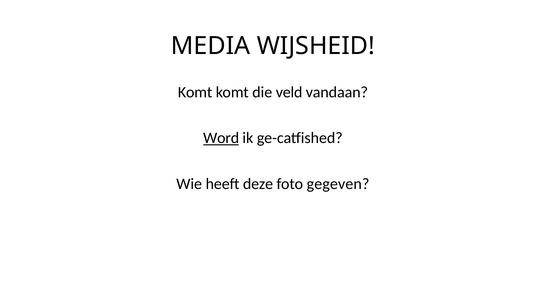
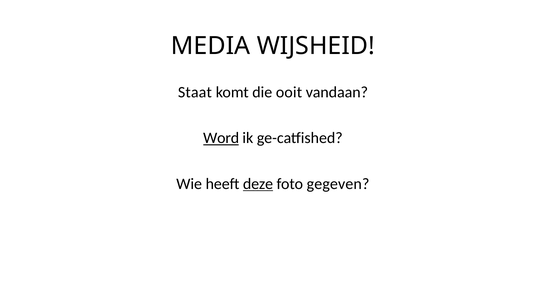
Komt at (195, 92): Komt -> Staat
veld: veld -> ooit
deze underline: none -> present
